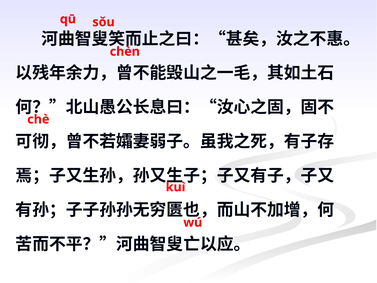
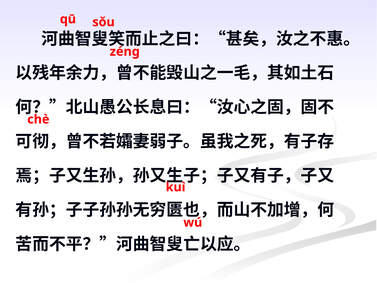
chèn: chèn -> zéng
